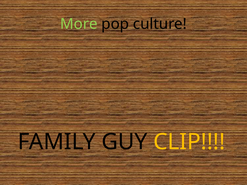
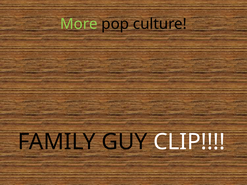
CLIP colour: yellow -> white
